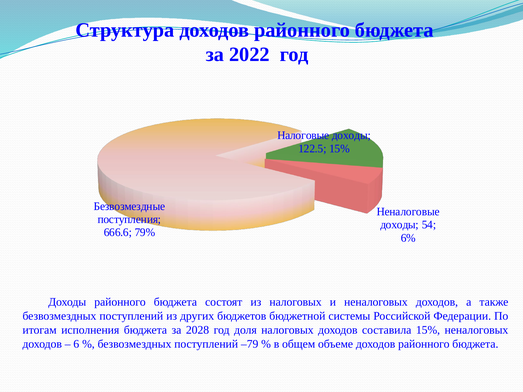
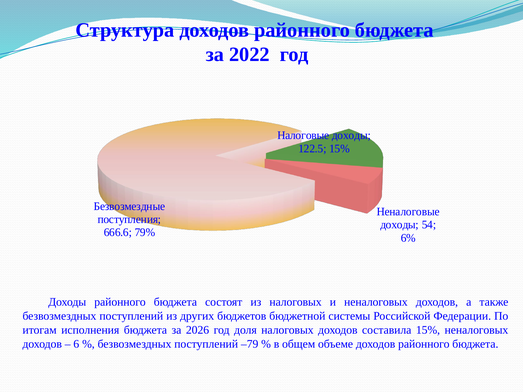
2028: 2028 -> 2026
